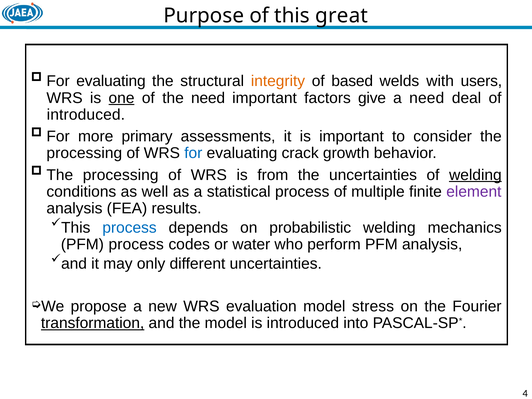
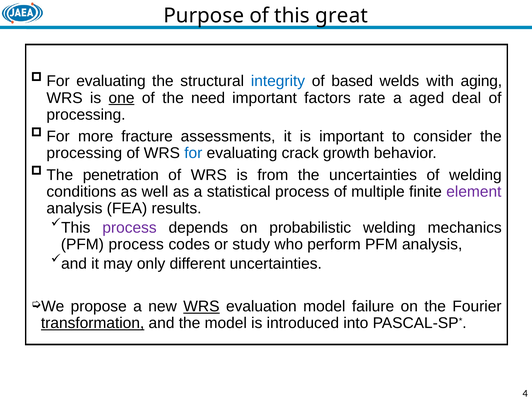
integrity colour: orange -> blue
users: users -> aging
give: give -> rate
a need: need -> aged
introduced at (86, 115): introduced -> processing
primary: primary -> fracture
processing at (121, 175): processing -> penetration
welding at (475, 175) underline: present -> none
process at (129, 228) colour: blue -> purple
water: water -> study
WRS at (201, 306) underline: none -> present
stress: stress -> failure
